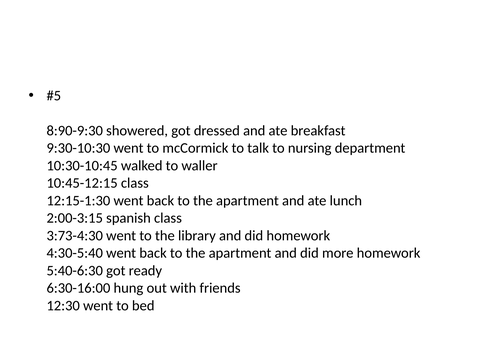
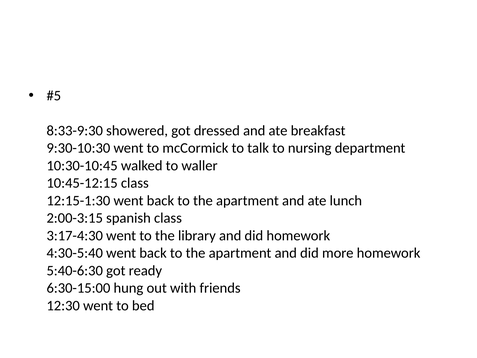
8:90-9:30: 8:90-9:30 -> 8:33-9:30
3:73-4:30: 3:73-4:30 -> 3:17-4:30
6:30-16:00: 6:30-16:00 -> 6:30-15:00
